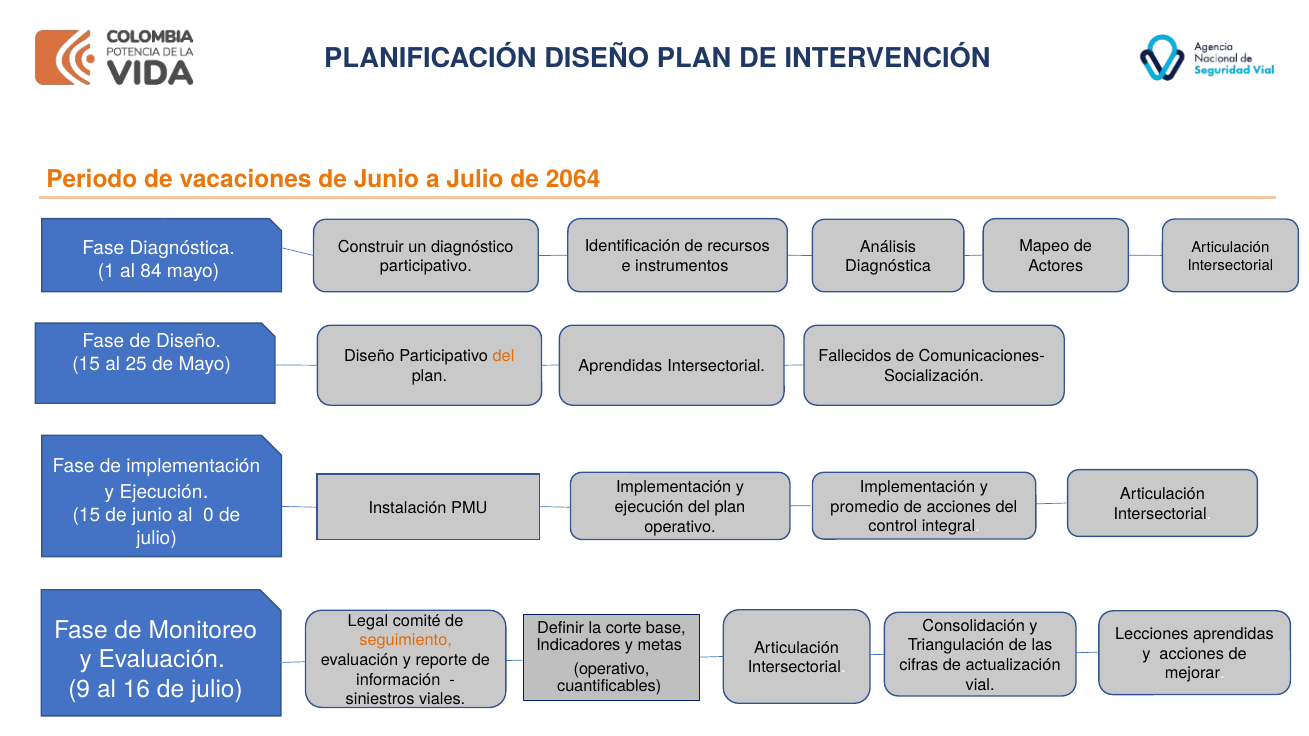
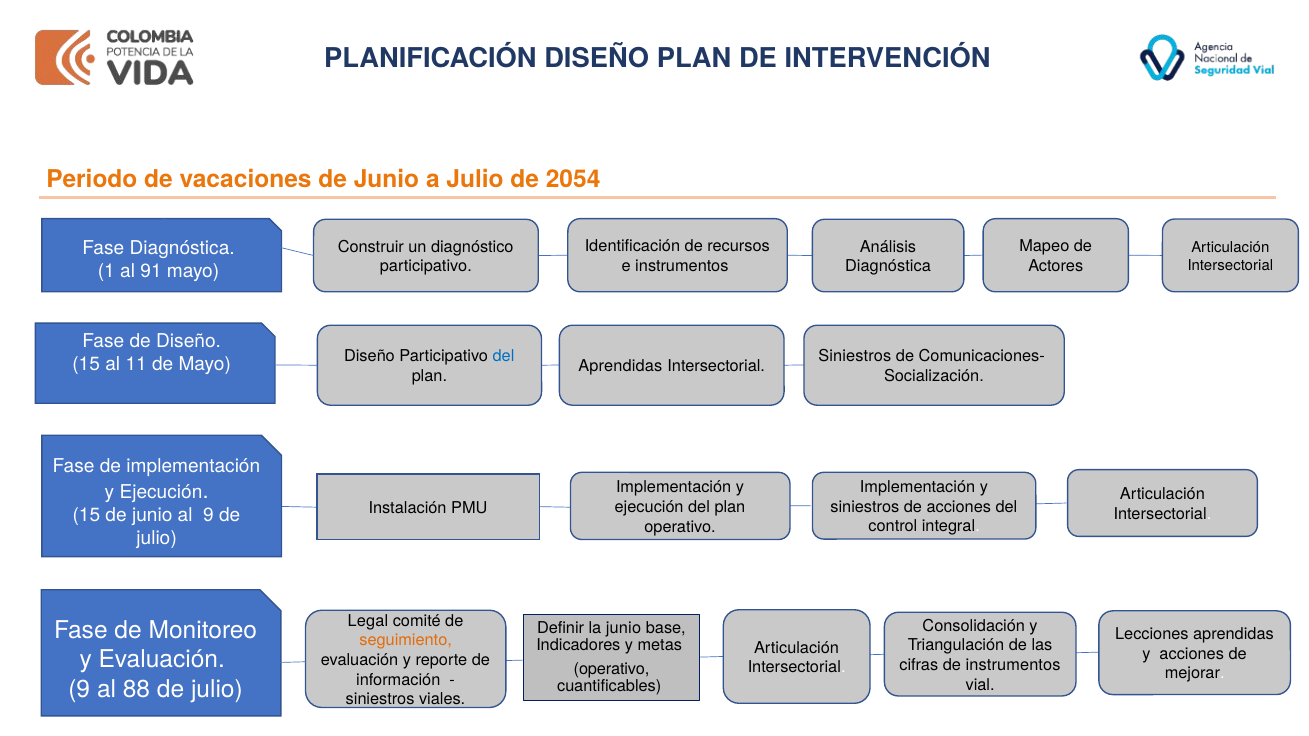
2064: 2064 -> 2054
84: 84 -> 91
del at (503, 357) colour: orange -> blue
Fallecidos at (855, 357): Fallecidos -> Siniestros
25: 25 -> 11
promedio at (865, 507): promedio -> siniestros
al 0: 0 -> 9
la corte: corte -> junio
de actualización: actualización -> instrumentos
16: 16 -> 88
